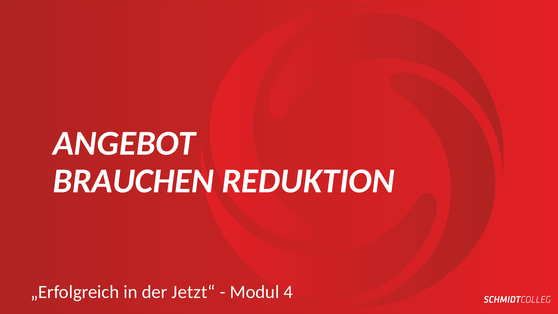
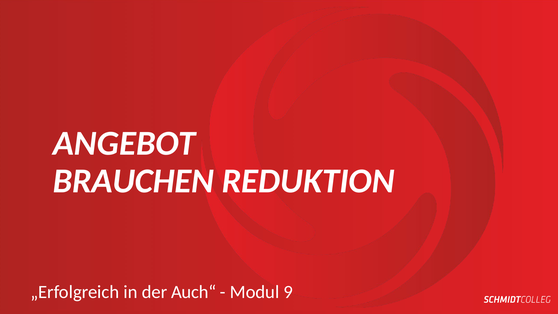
Jetzt“: Jetzt“ -> Auch“
4: 4 -> 9
